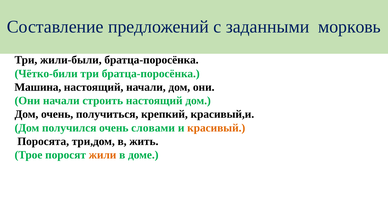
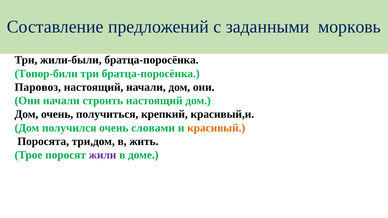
Чётко-били: Чётко-били -> Топор-били
Машина: Машина -> Паровоз
жили colour: orange -> purple
